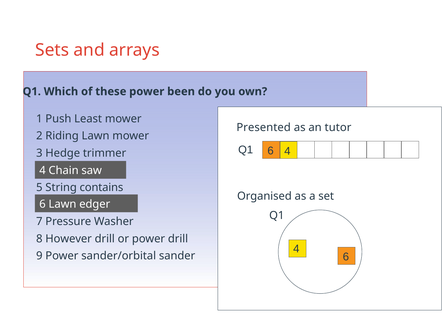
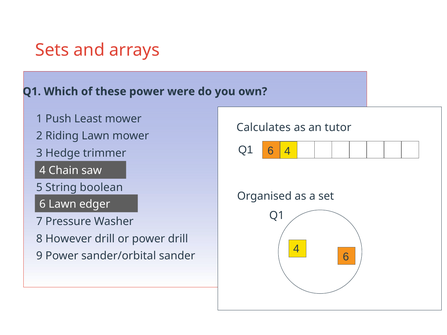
been: been -> were
Presented: Presented -> Calculates
contains: contains -> boolean
